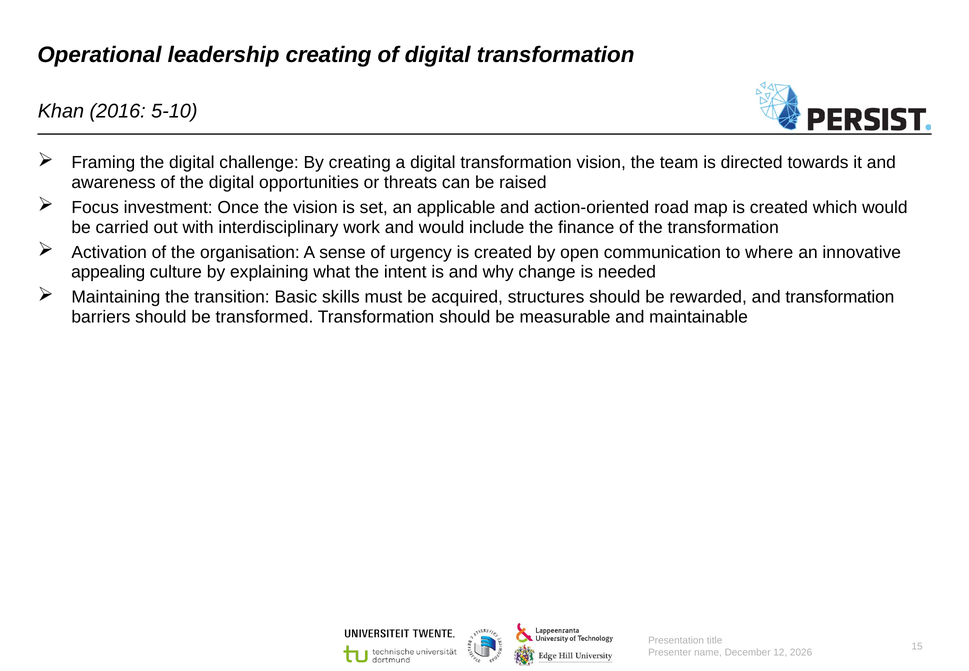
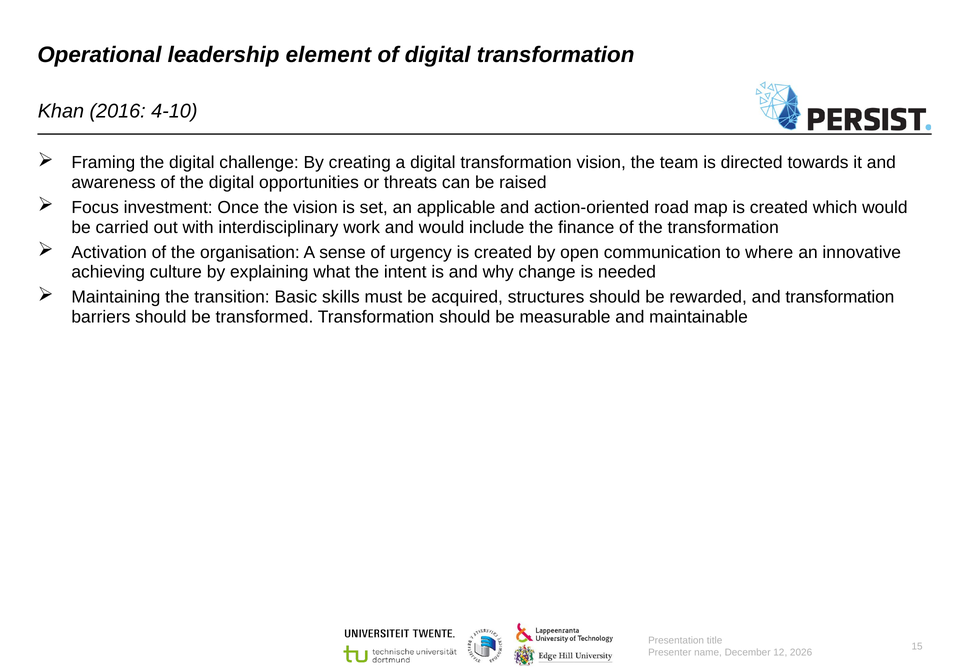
leadership creating: creating -> element
5-10: 5-10 -> 4-10
appealing: appealing -> achieving
